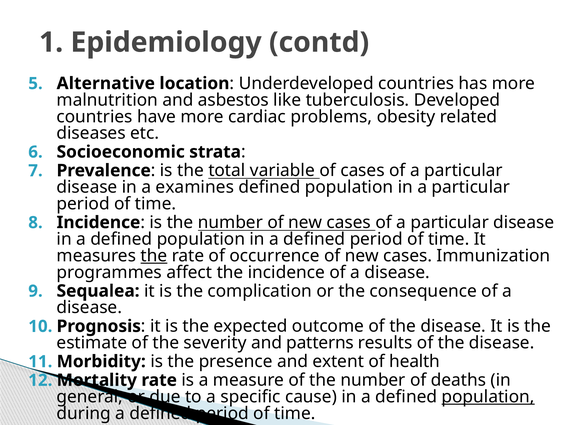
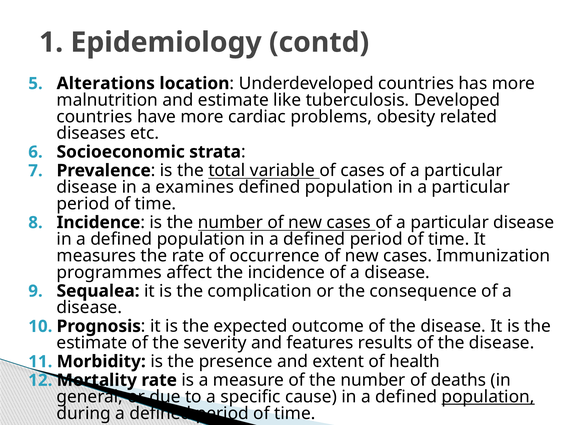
Alternative: Alternative -> Alterations
and asbestos: asbestos -> estimate
the at (154, 256) underline: present -> none
patterns: patterns -> features
